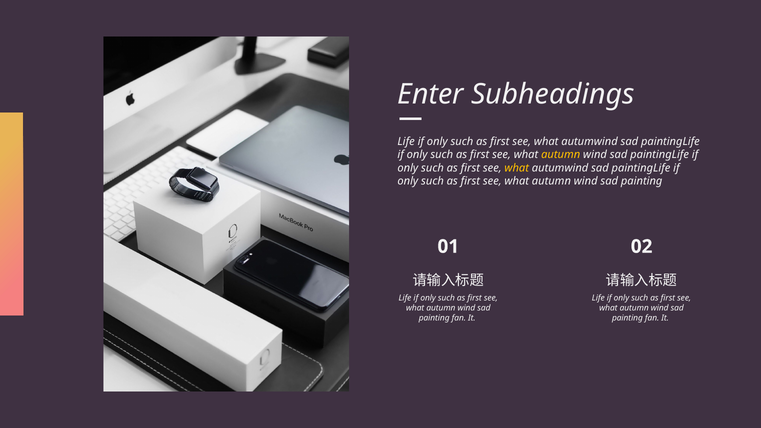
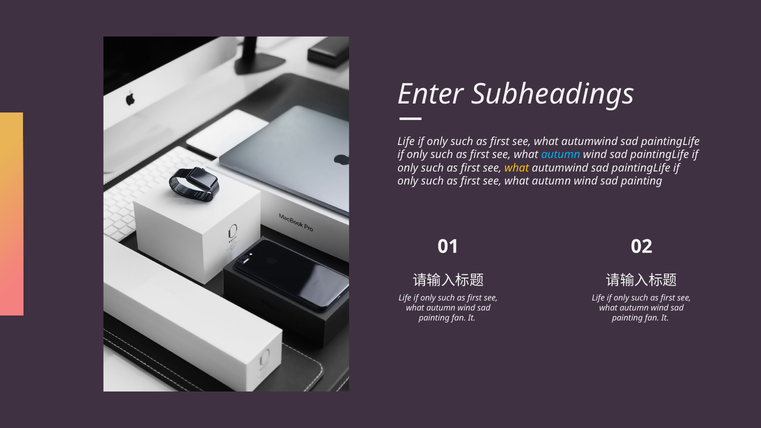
autumn at (561, 155) colour: yellow -> light blue
